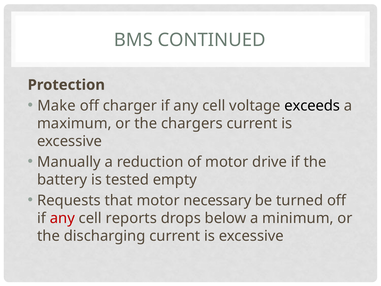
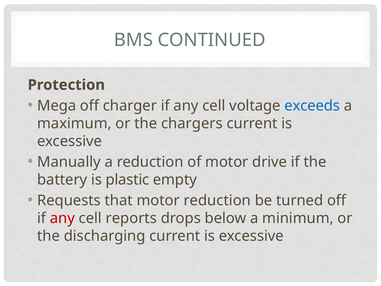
Make: Make -> Mega
exceeds colour: black -> blue
tested: tested -> plastic
motor necessary: necessary -> reduction
